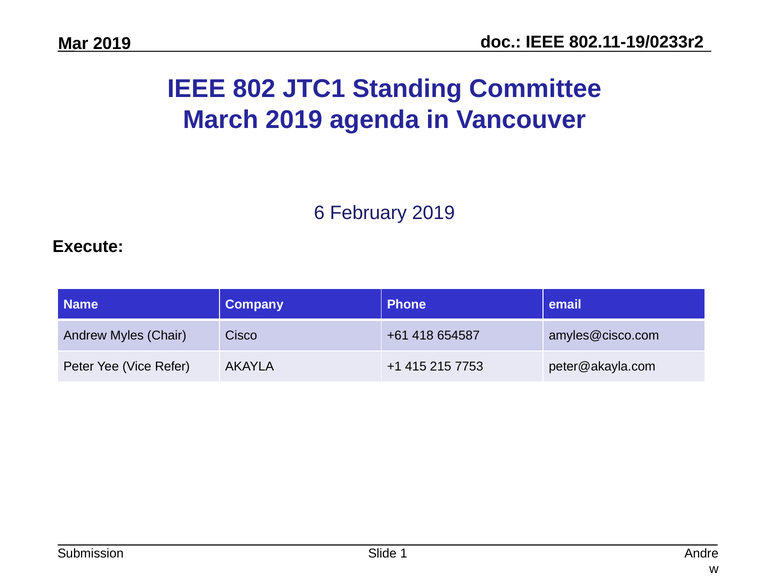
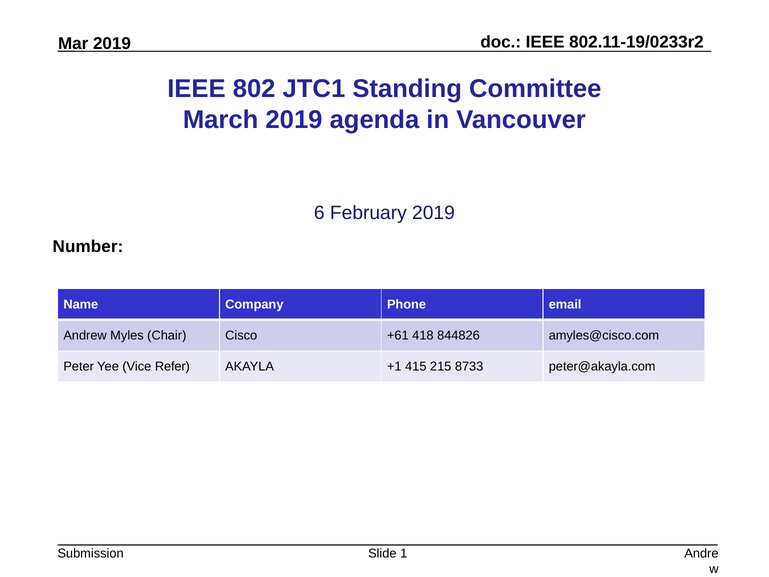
Execute: Execute -> Number
654587: 654587 -> 844826
7753: 7753 -> 8733
